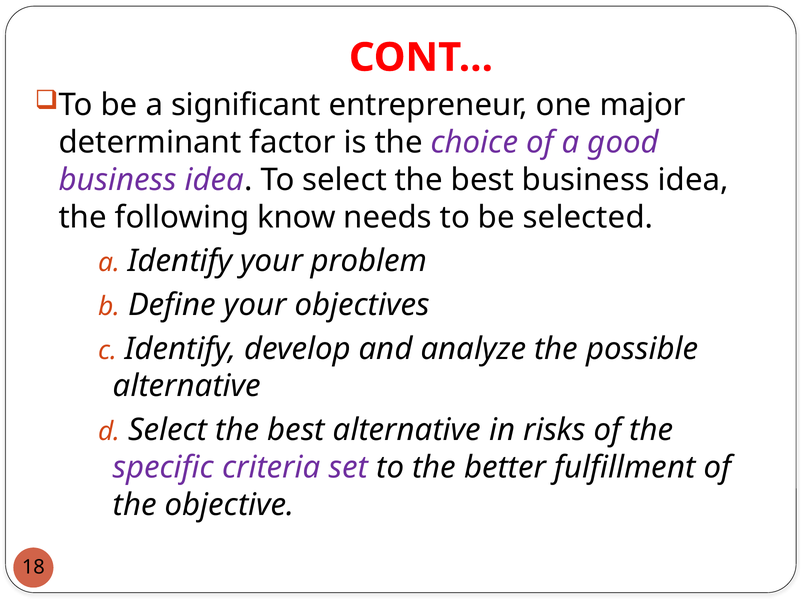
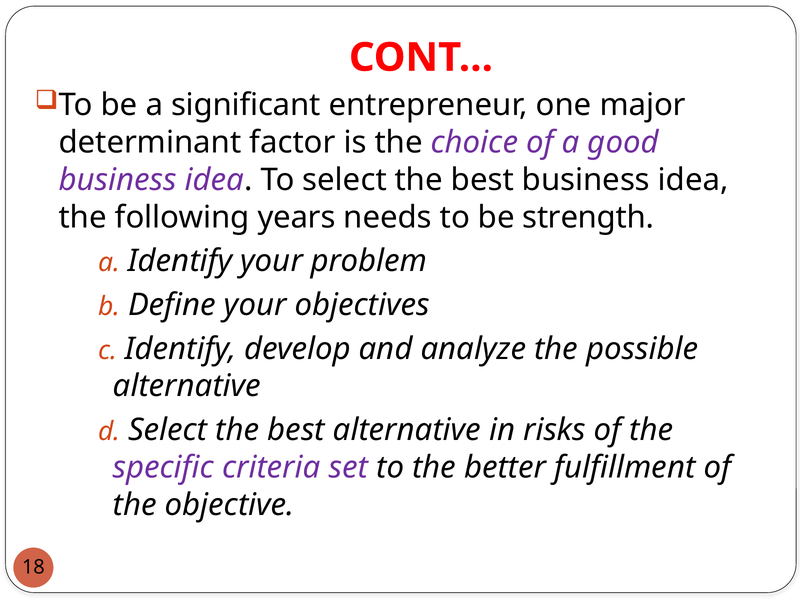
know: know -> years
selected: selected -> strength
